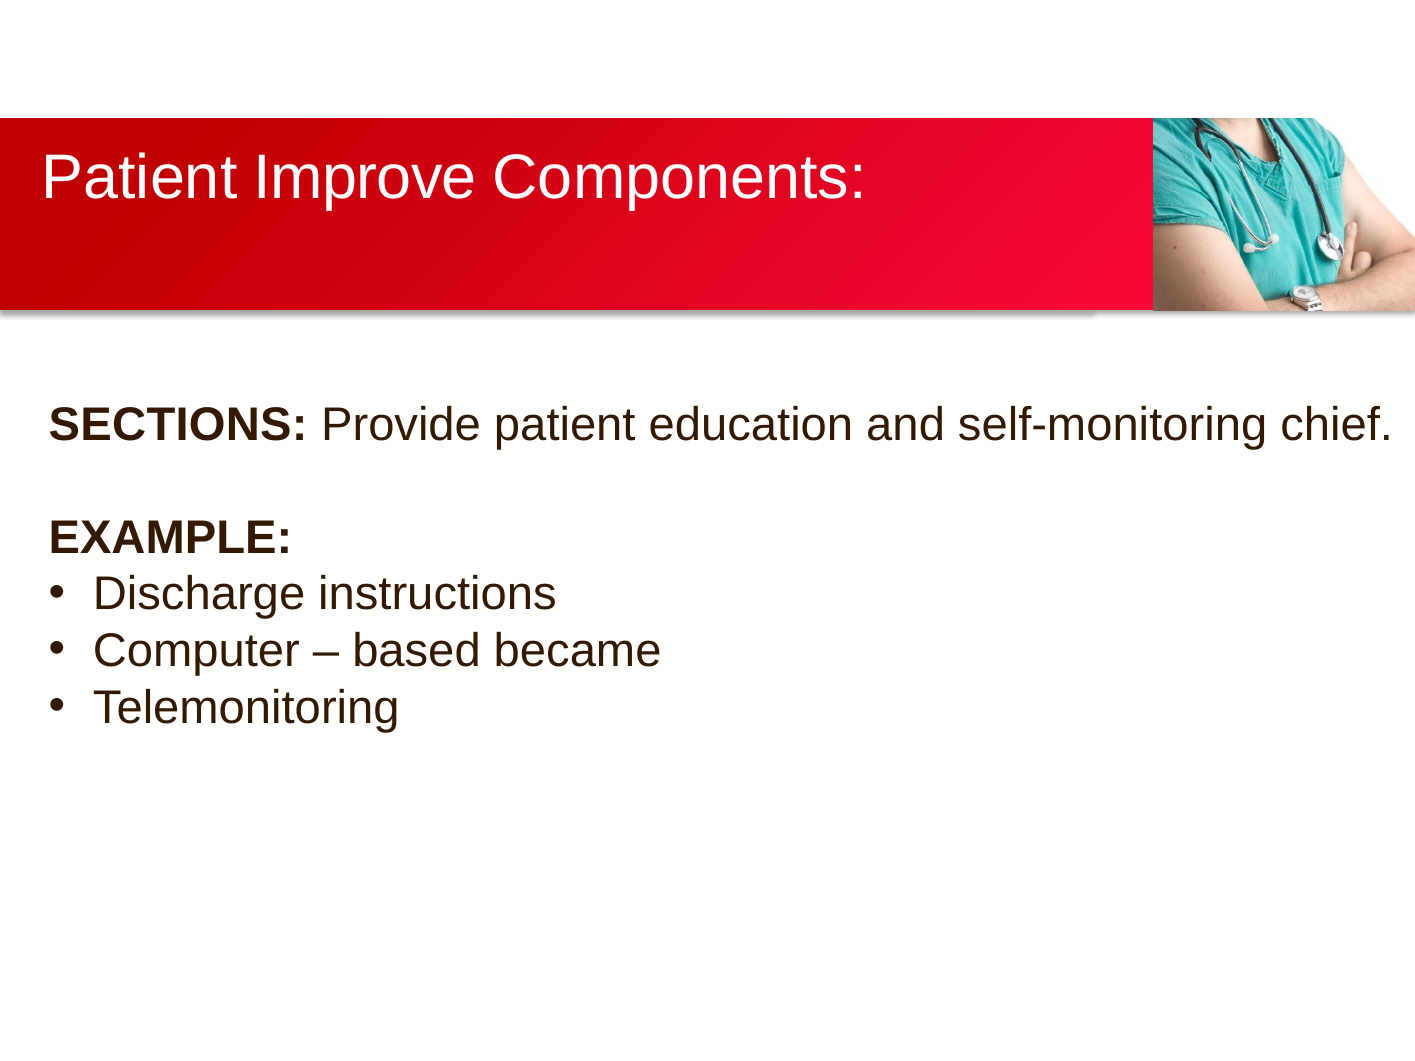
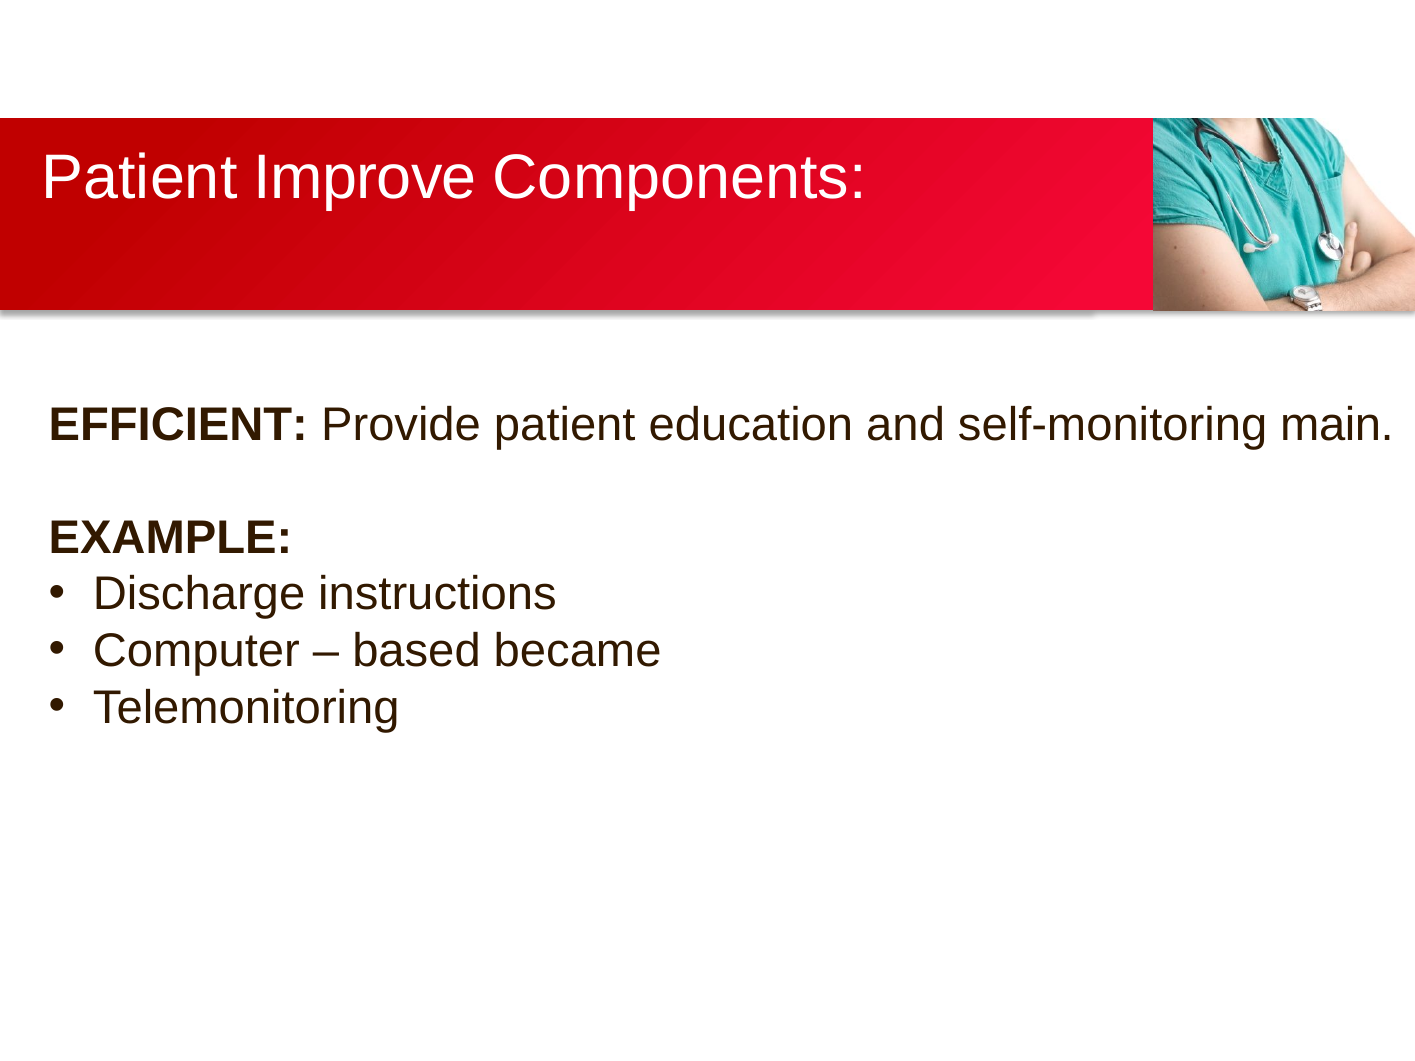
SECTIONS: SECTIONS -> EFFICIENT
chief: chief -> main
